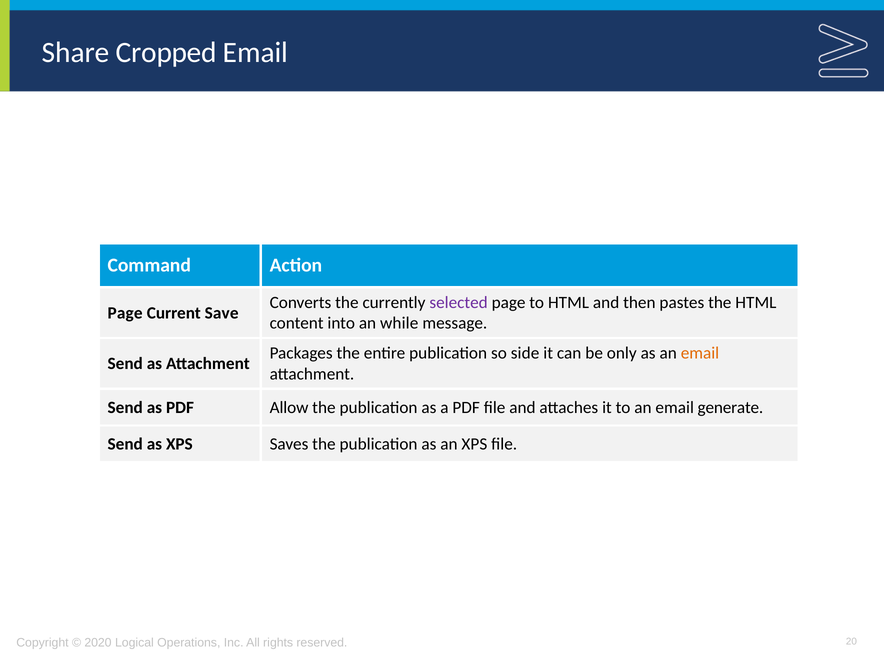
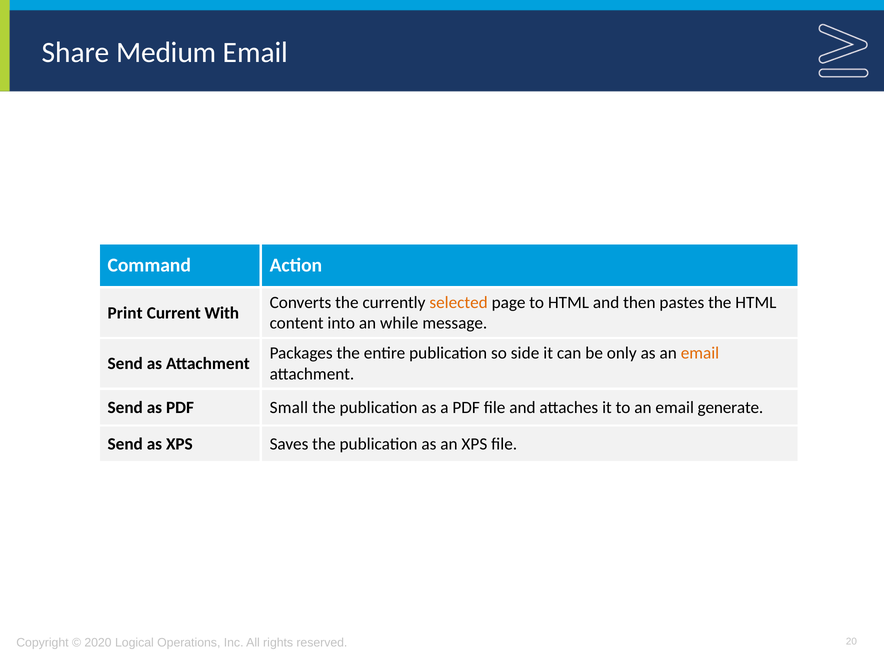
Cropped: Cropped -> Medium
selected colour: purple -> orange
Page at (125, 313): Page -> Print
Save: Save -> With
Allow: Allow -> Small
